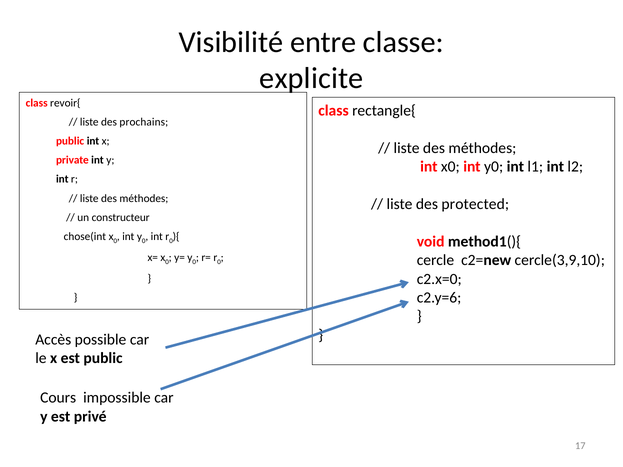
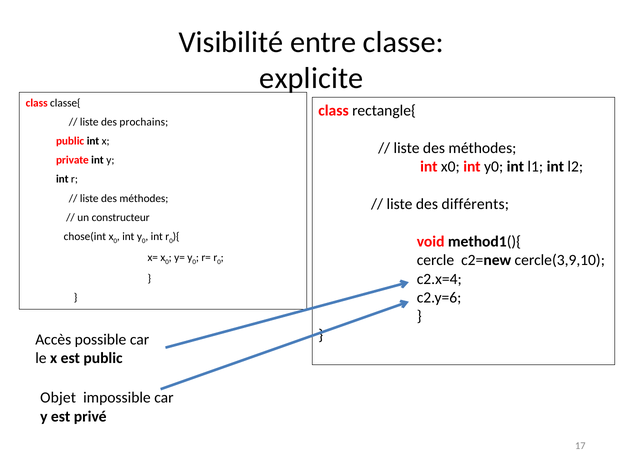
revoir{: revoir{ -> classe{
protected: protected -> différents
c2.x=0: c2.x=0 -> c2.x=4
Cours: Cours -> Objet
